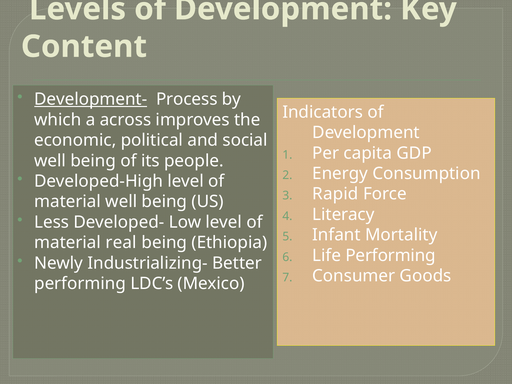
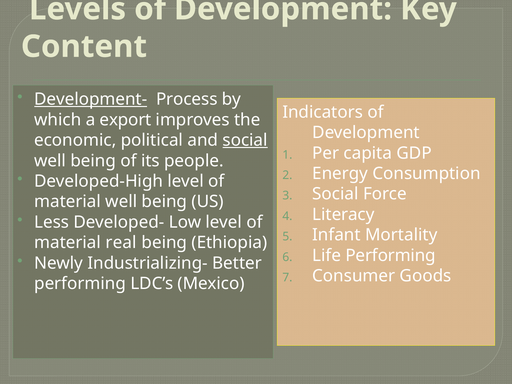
across: across -> export
social at (245, 140) underline: none -> present
Rapid at (335, 194): Rapid -> Social
